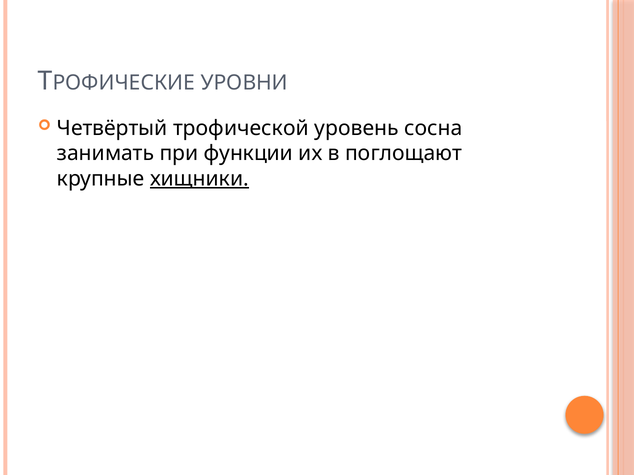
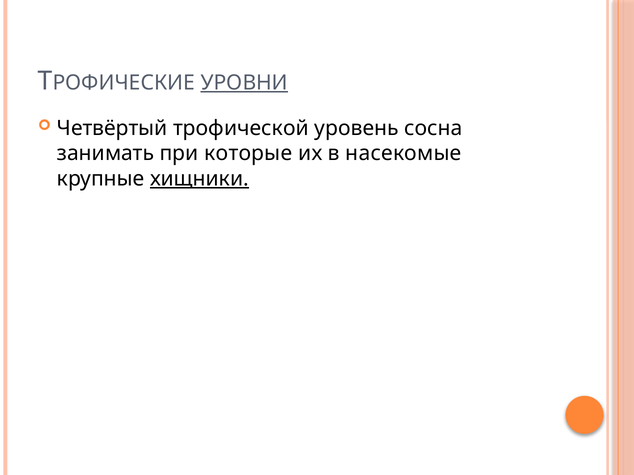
УРОВНИ underline: none -> present
функции: функции -> которые
поглощают: поглощают -> насекомые
